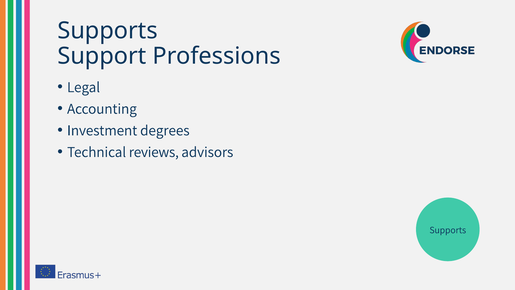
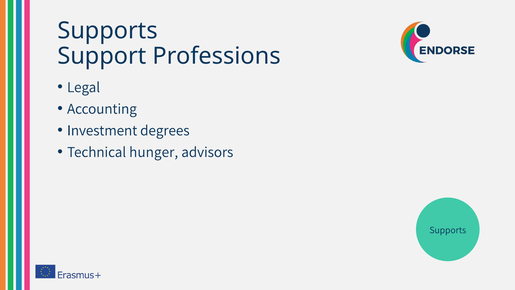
reviews: reviews -> hunger
